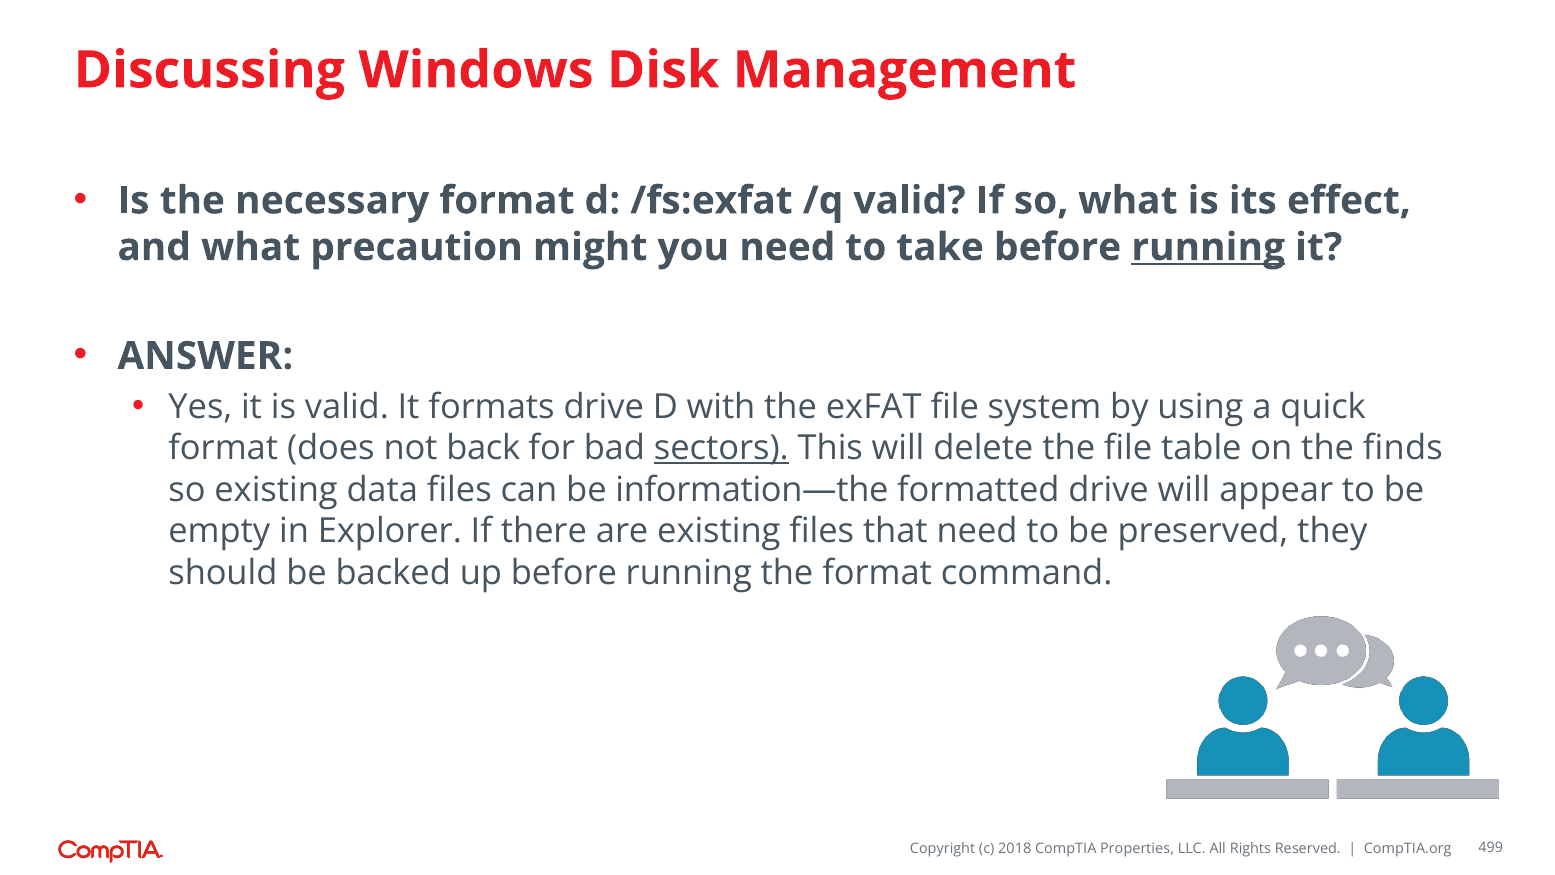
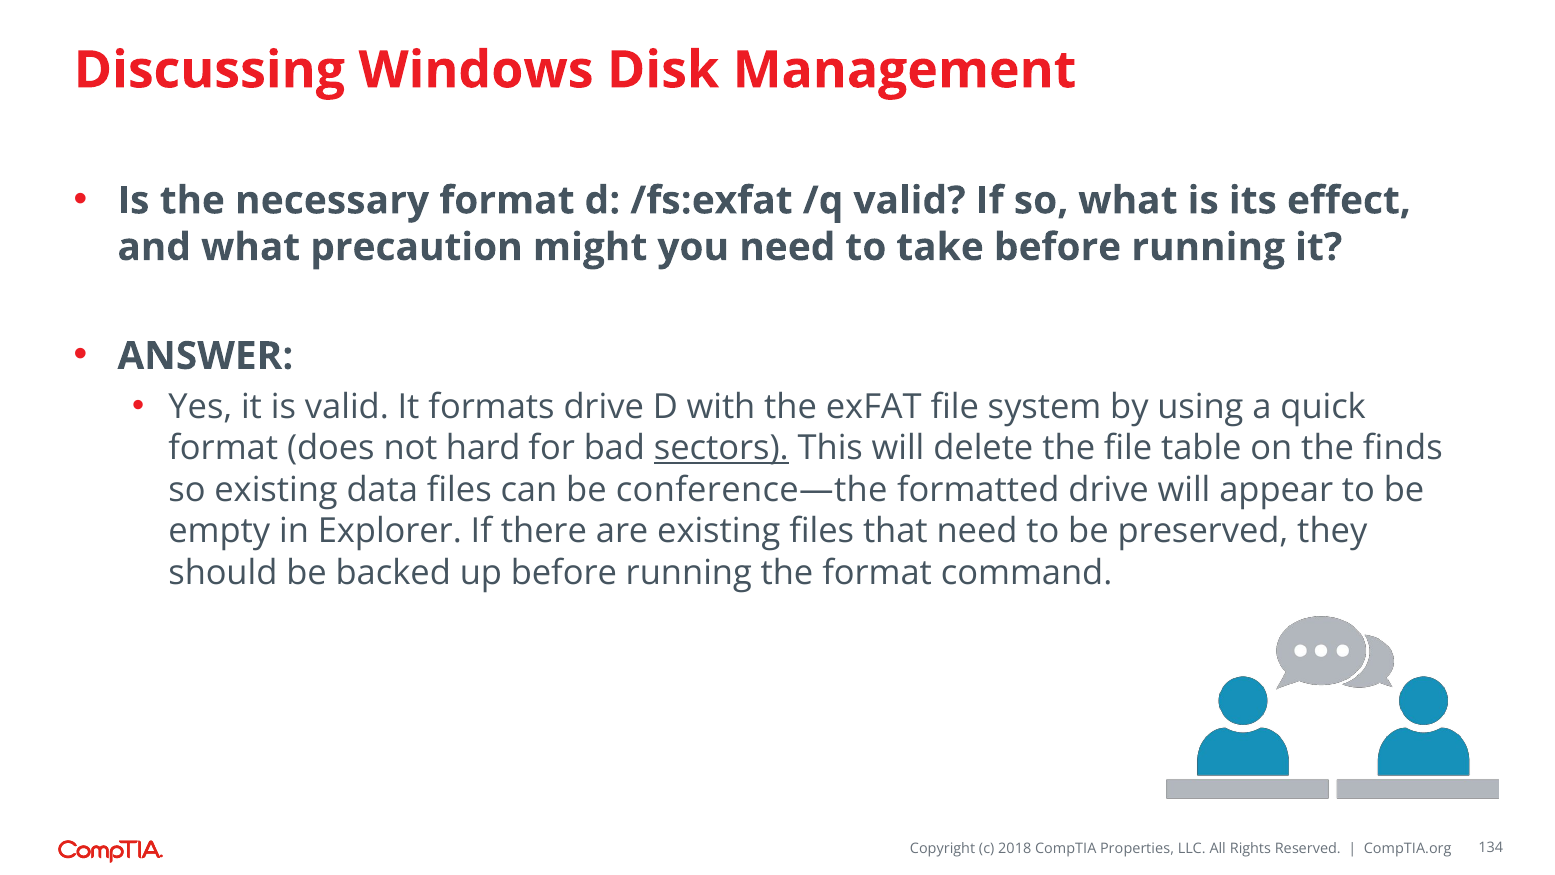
running at (1208, 247) underline: present -> none
back: back -> hard
information—the: information—the -> conference—the
499: 499 -> 134
